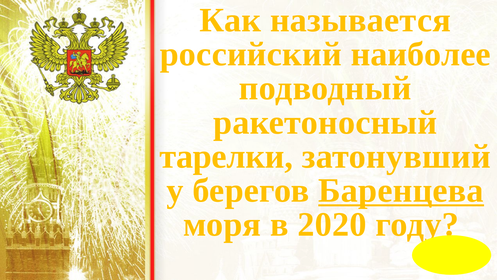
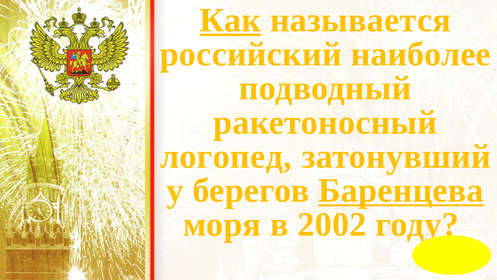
Как underline: none -> present
тарелки: тарелки -> логопед
2020: 2020 -> 2002
